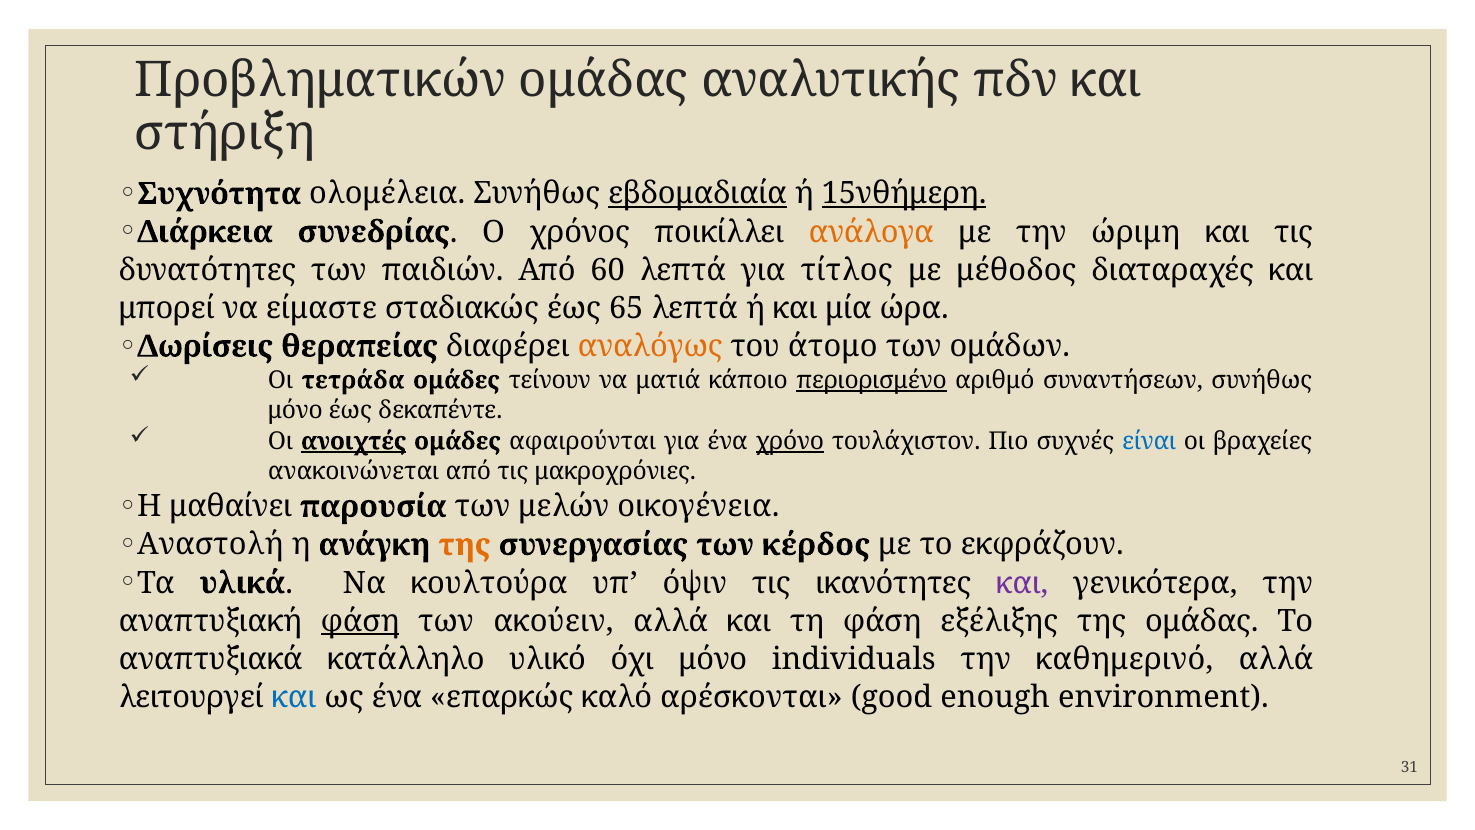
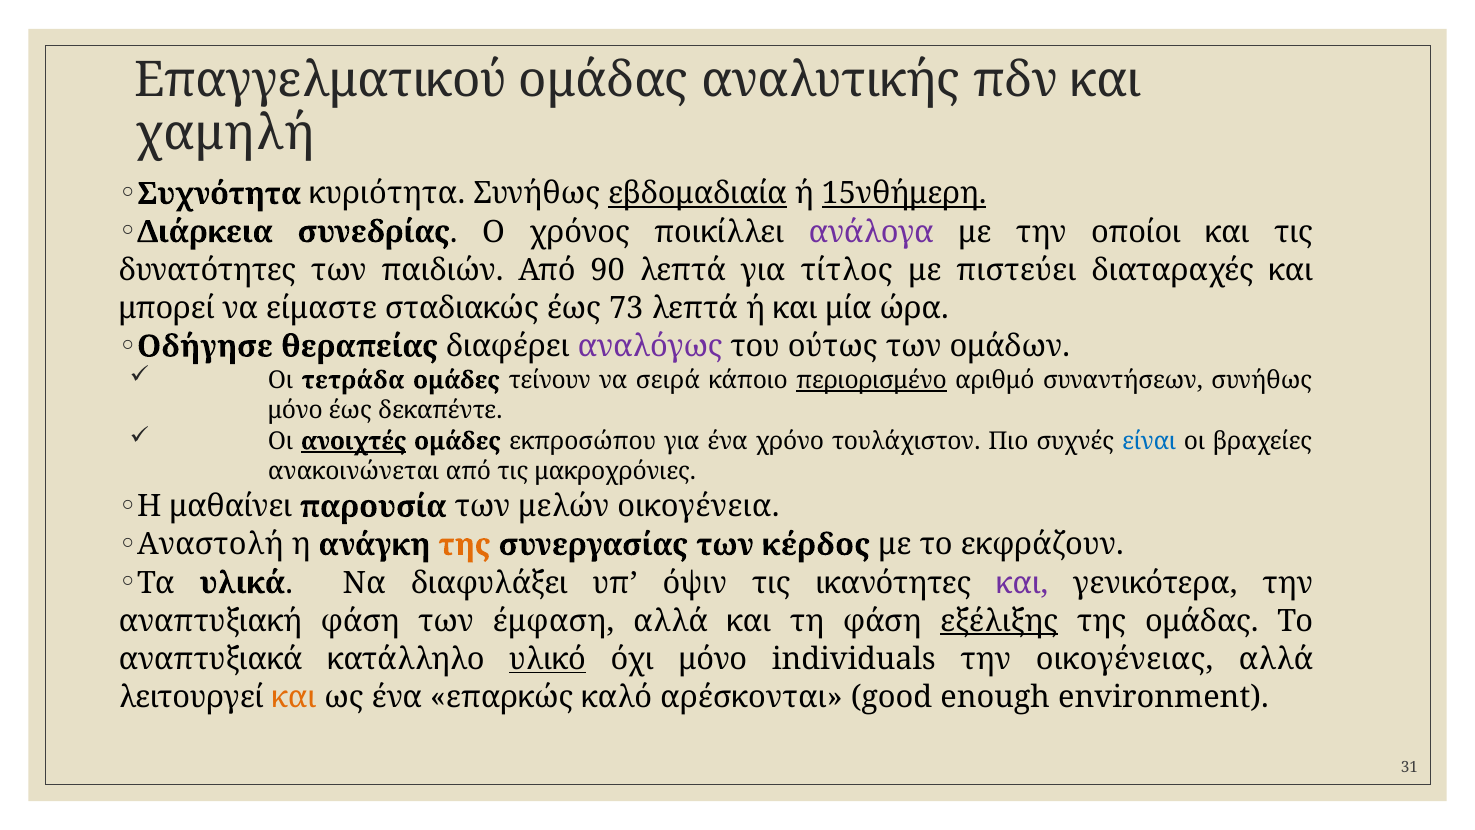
Προβληματικών: Προβληματικών -> Επαγγελματικού
στήριξη: στήριξη -> χαμηλή
ολομέλεια: ολομέλεια -> κυριότητα
ανάλογα colour: orange -> purple
ώριμη: ώριμη -> οποίοι
60: 60 -> 90
μέθοδος: μέθοδος -> πιστεύει
65: 65 -> 73
Δωρίσεις: Δωρίσεις -> Οδήγησε
αναλόγως colour: orange -> purple
άτομο: άτομο -> ούτως
ματιά: ματιά -> σειρά
αφαιρούνται: αφαιρούνται -> εκπροσώπου
χρόνο underline: present -> none
κουλτούρα: κουλτούρα -> διαφυλάξει
φάση at (360, 621) underline: present -> none
ακούειν: ακούειν -> έμφαση
εξέλιξης underline: none -> present
υλικό underline: none -> present
καθημερινό: καθημερινό -> οικογένειας
και at (294, 697) colour: blue -> orange
